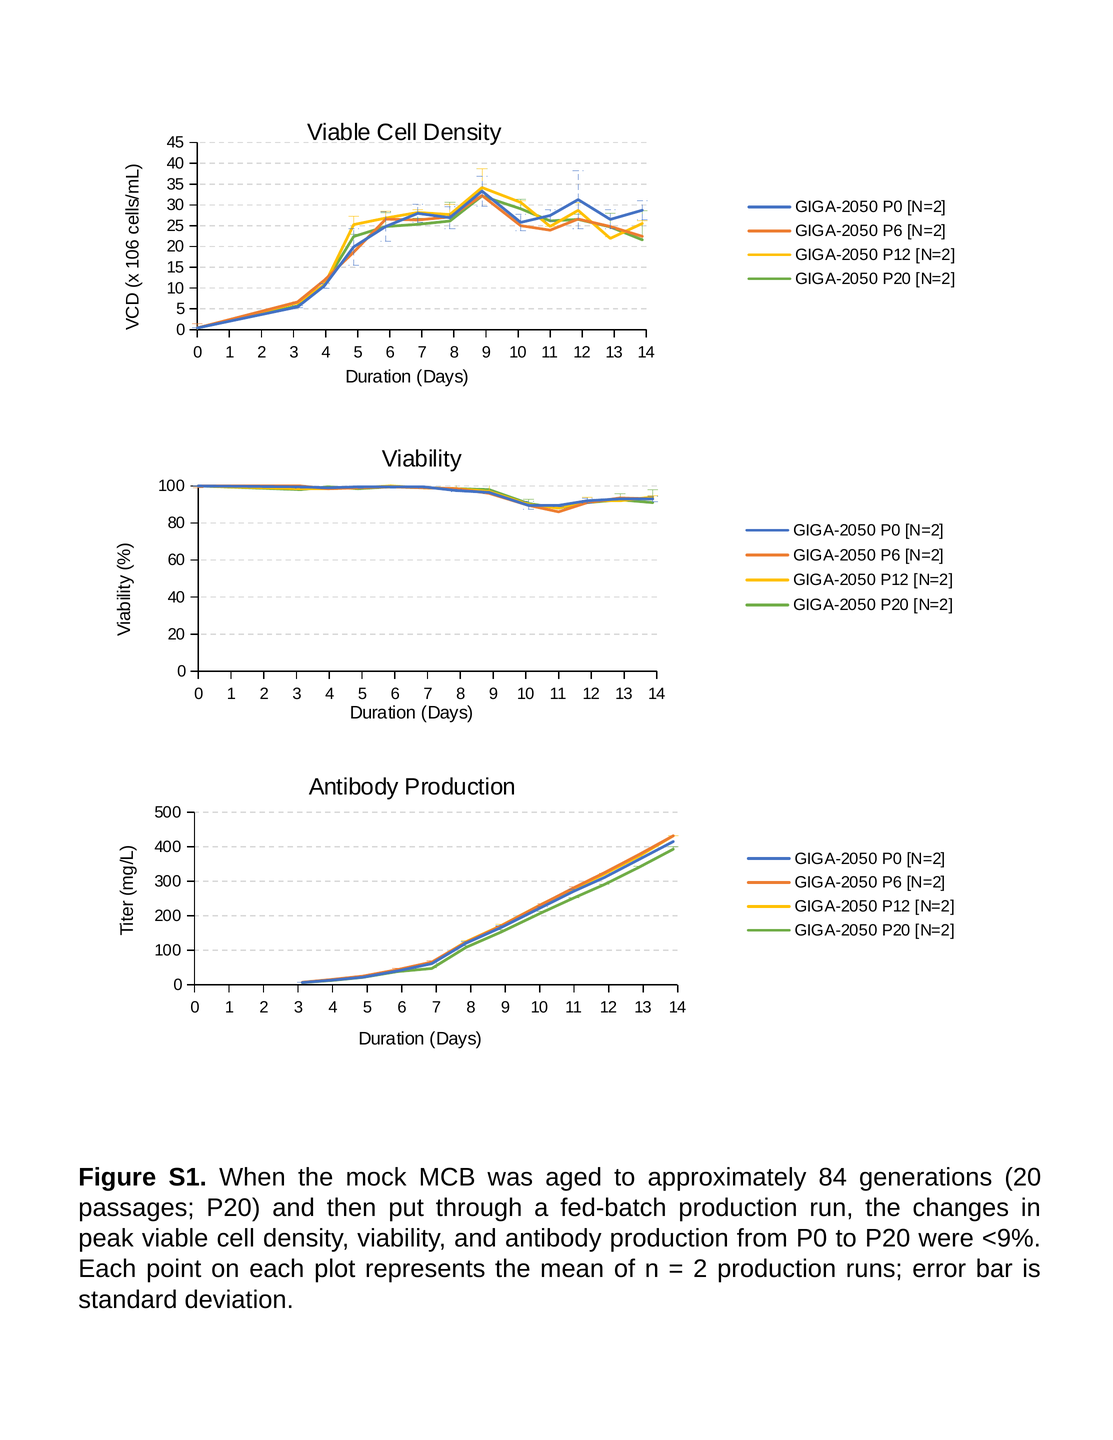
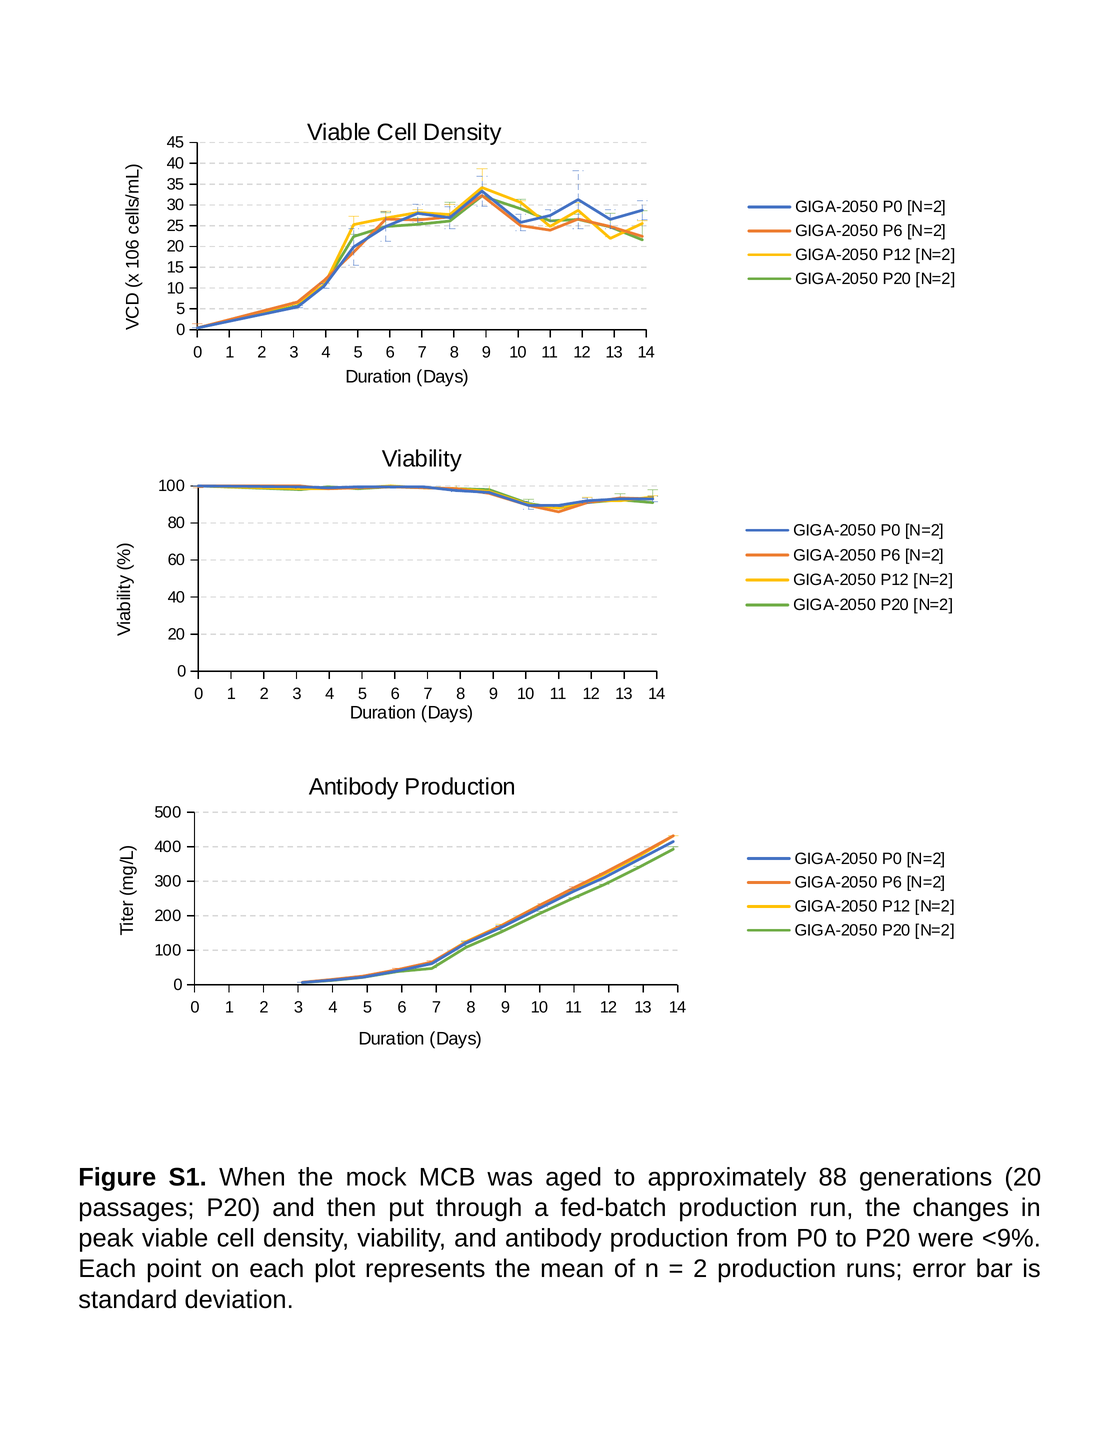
84: 84 -> 88
